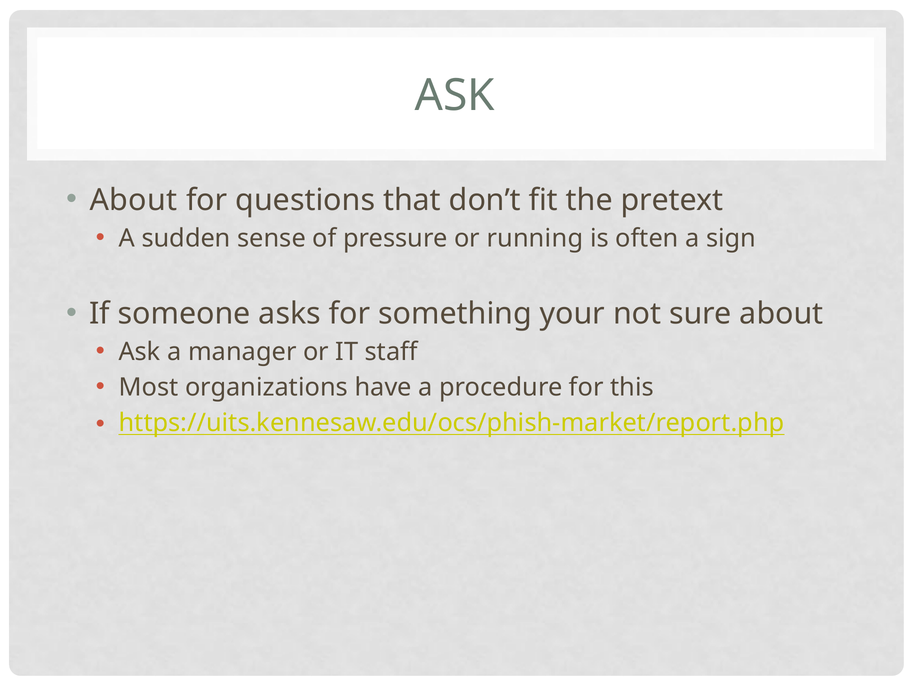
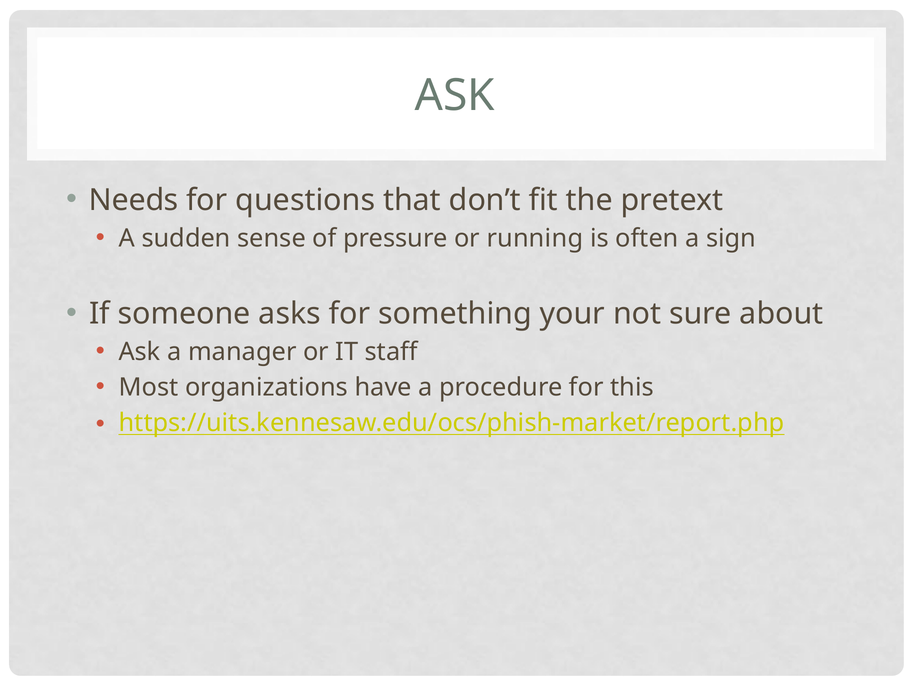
About at (133, 200): About -> Needs
